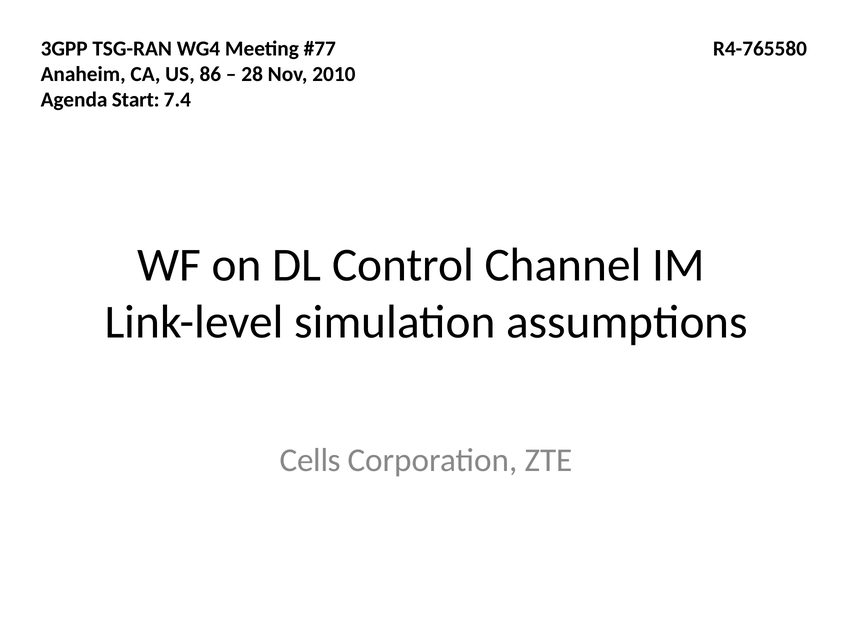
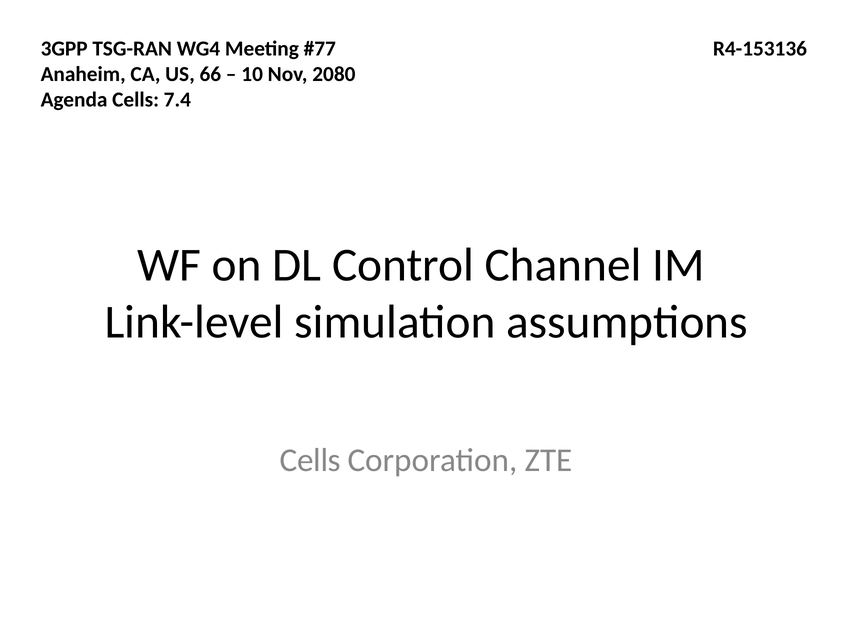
R4-765580: R4-765580 -> R4-153136
86: 86 -> 66
28: 28 -> 10
2010: 2010 -> 2080
Agenda Start: Start -> Cells
